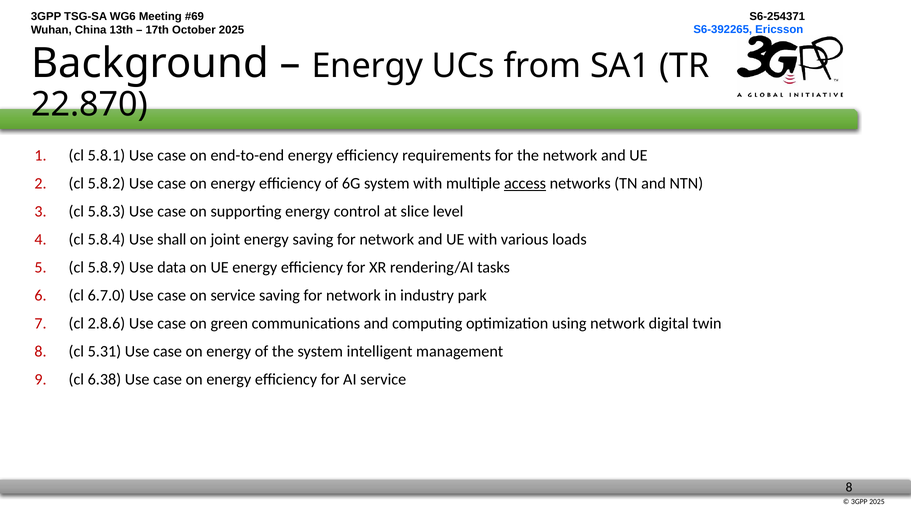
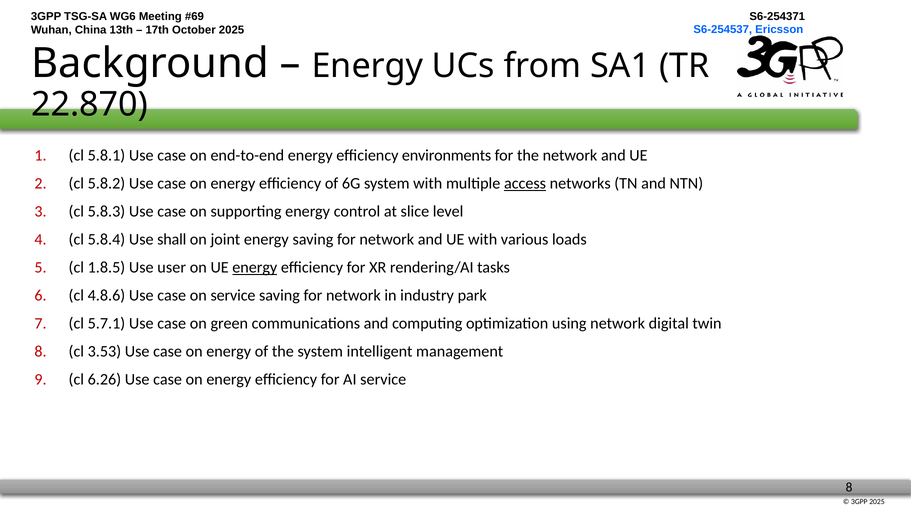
S6-392265: S6-392265 -> S6-254537
requirements: requirements -> environments
5.8.9: 5.8.9 -> 1.8.5
data: data -> user
energy at (255, 267) underline: none -> present
6.7.0: 6.7.0 -> 4.8.6
2.8.6: 2.8.6 -> 5.7.1
5.31: 5.31 -> 3.53
6.38: 6.38 -> 6.26
